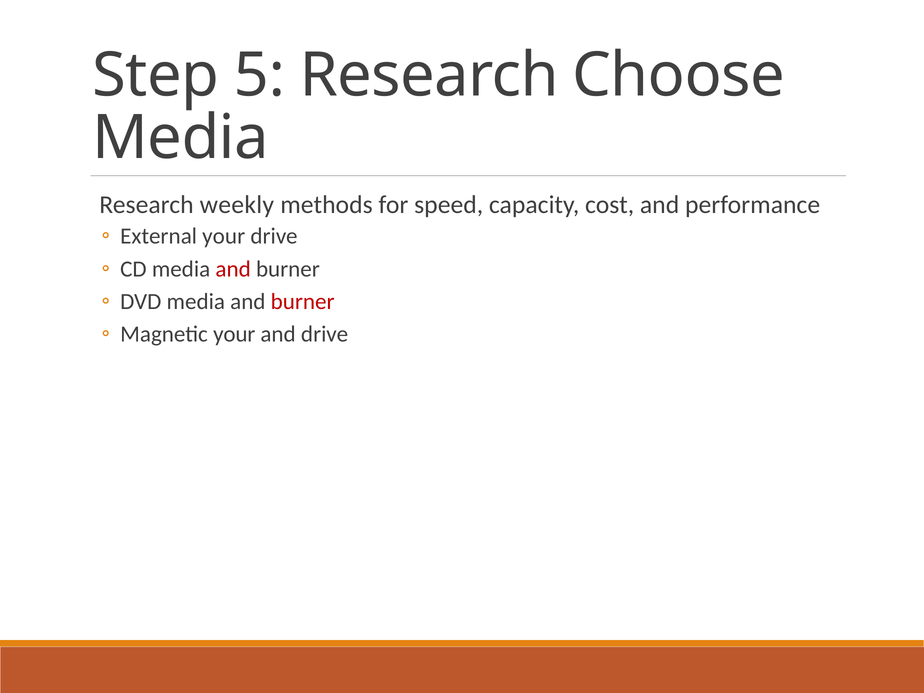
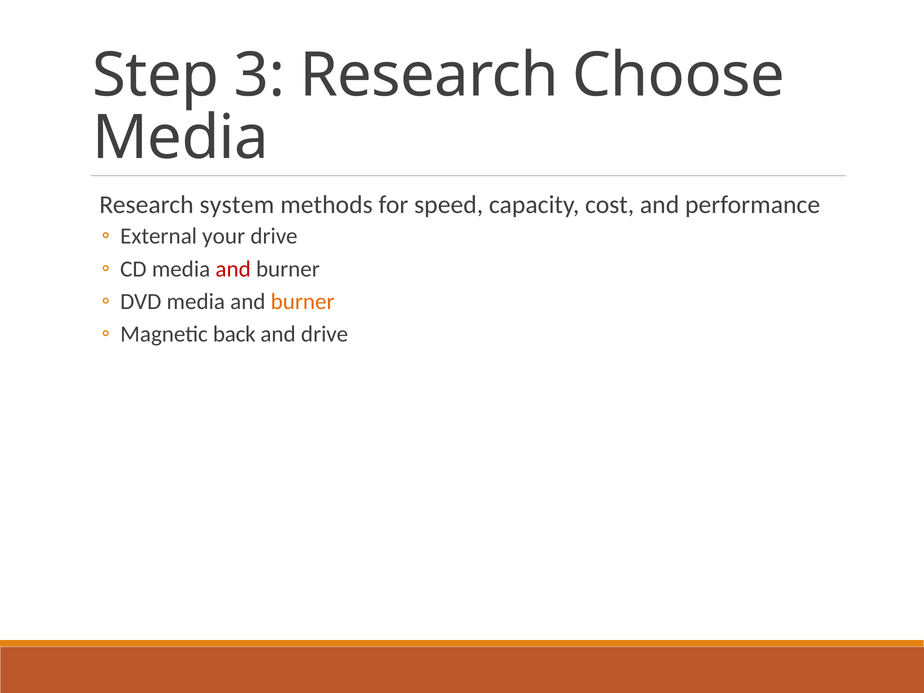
5: 5 -> 3
weekly: weekly -> system
burner at (303, 302) colour: red -> orange
Magnetic your: your -> back
